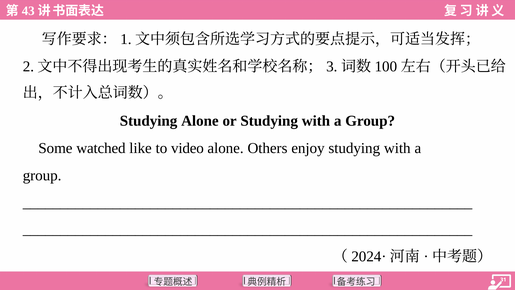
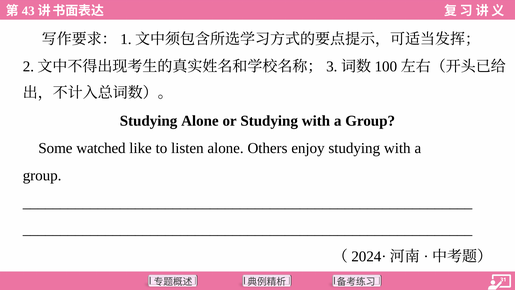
video: video -> listen
